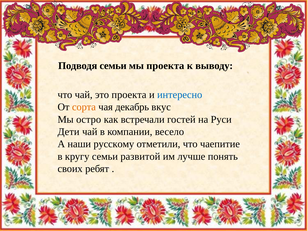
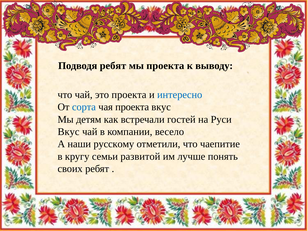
Подводя семьи: семьи -> ребят
сорта colour: orange -> blue
чая декабрь: декабрь -> проекта
остро: остро -> детям
Дети at (69, 132): Дети -> Вкус
